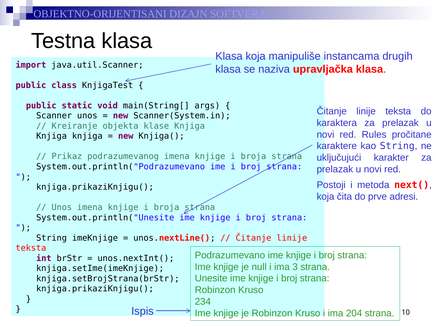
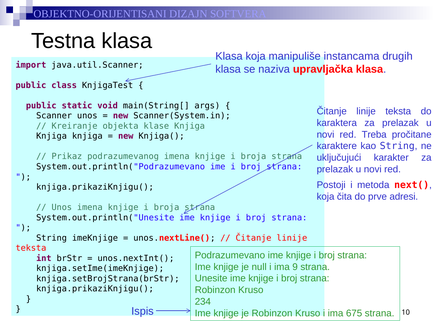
Rules: Rules -> Treba
3: 3 -> 9
204: 204 -> 675
